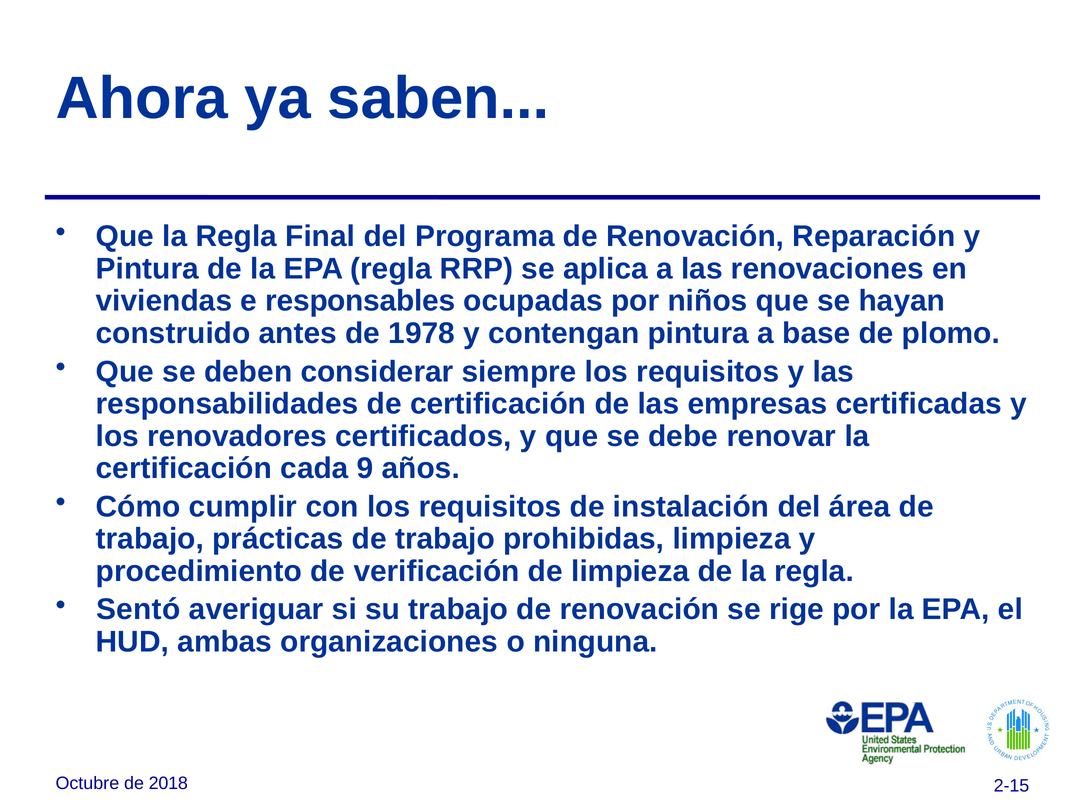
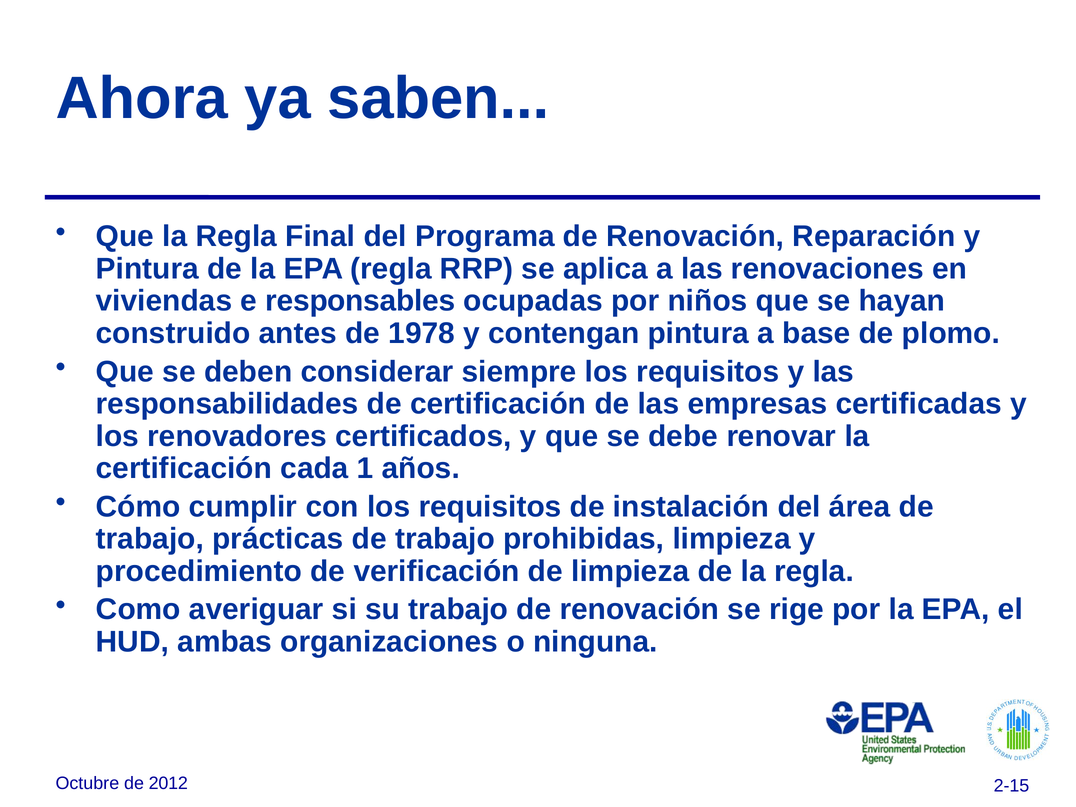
9: 9 -> 1
Sentó: Sentó -> Como
2018: 2018 -> 2012
